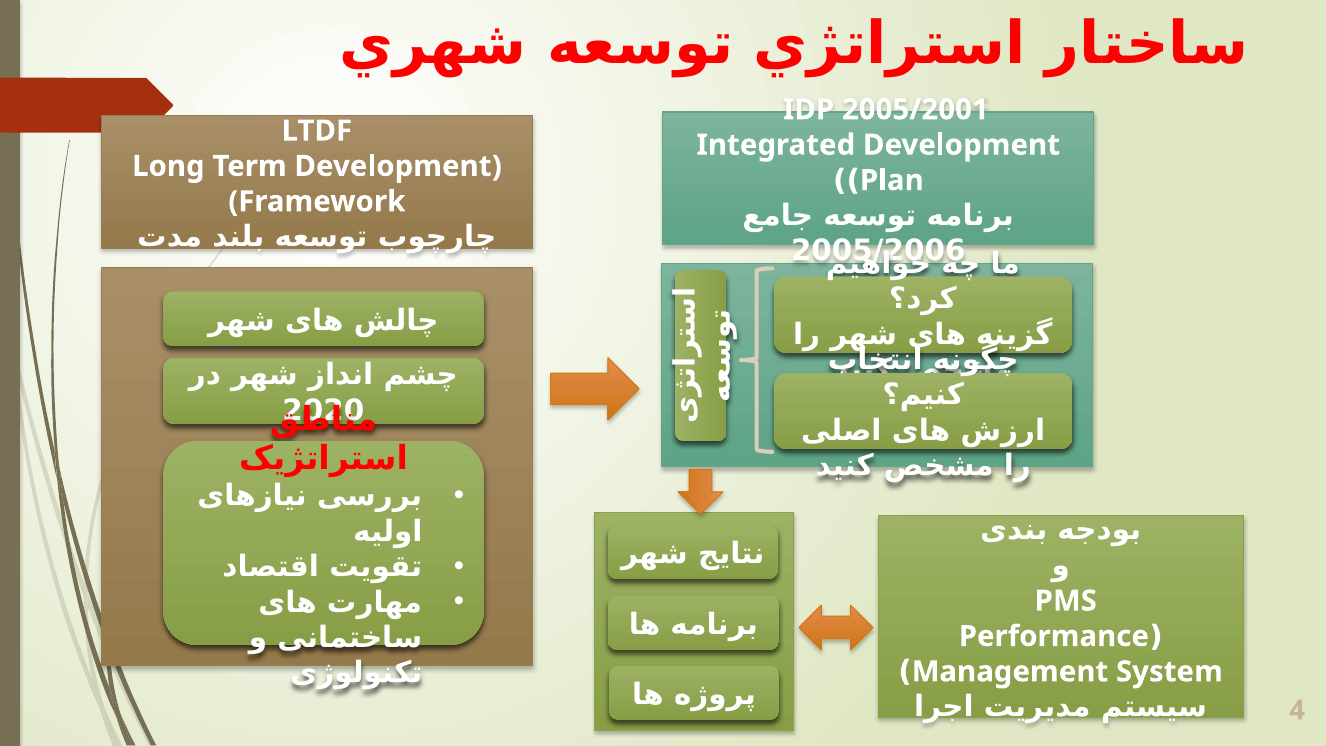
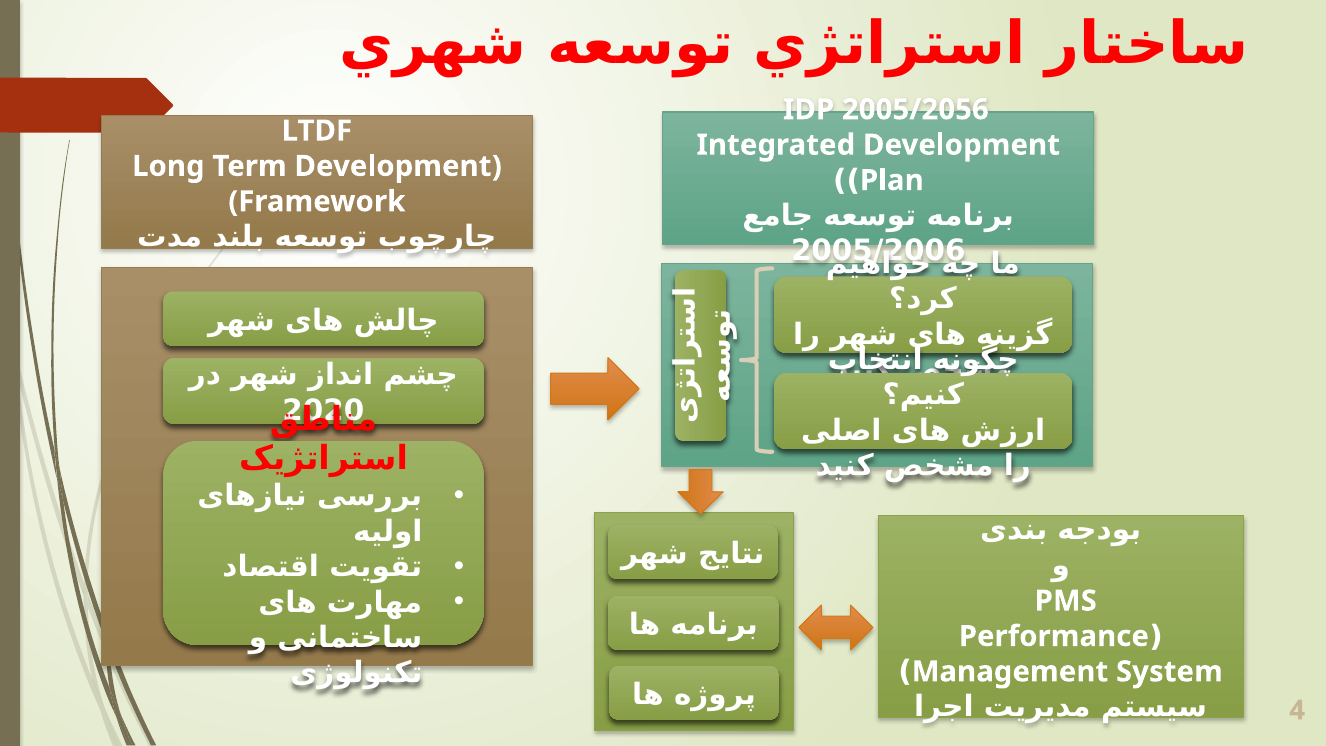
2005/2001: 2005/2001 -> 2005/2056
